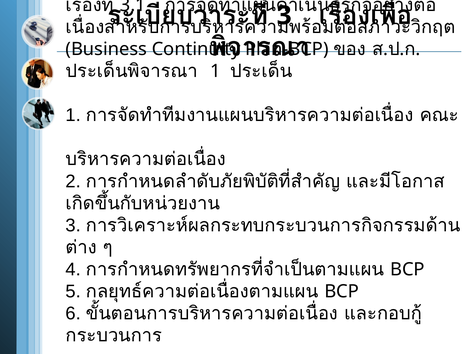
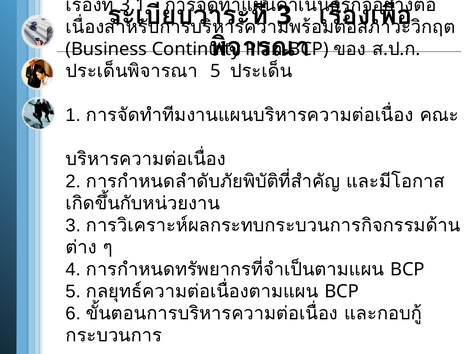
1 at (215, 71): 1 -> 5
